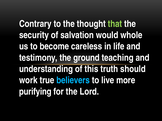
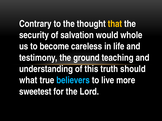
that colour: light green -> yellow
work: work -> what
purifying: purifying -> sweetest
